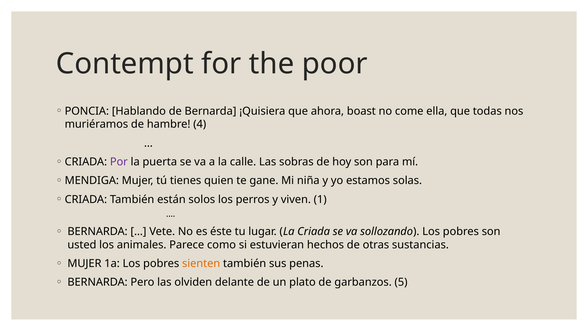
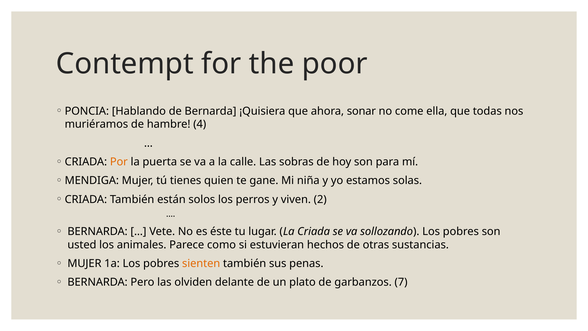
boast: boast -> sonar
Por colour: purple -> orange
1: 1 -> 2
5: 5 -> 7
